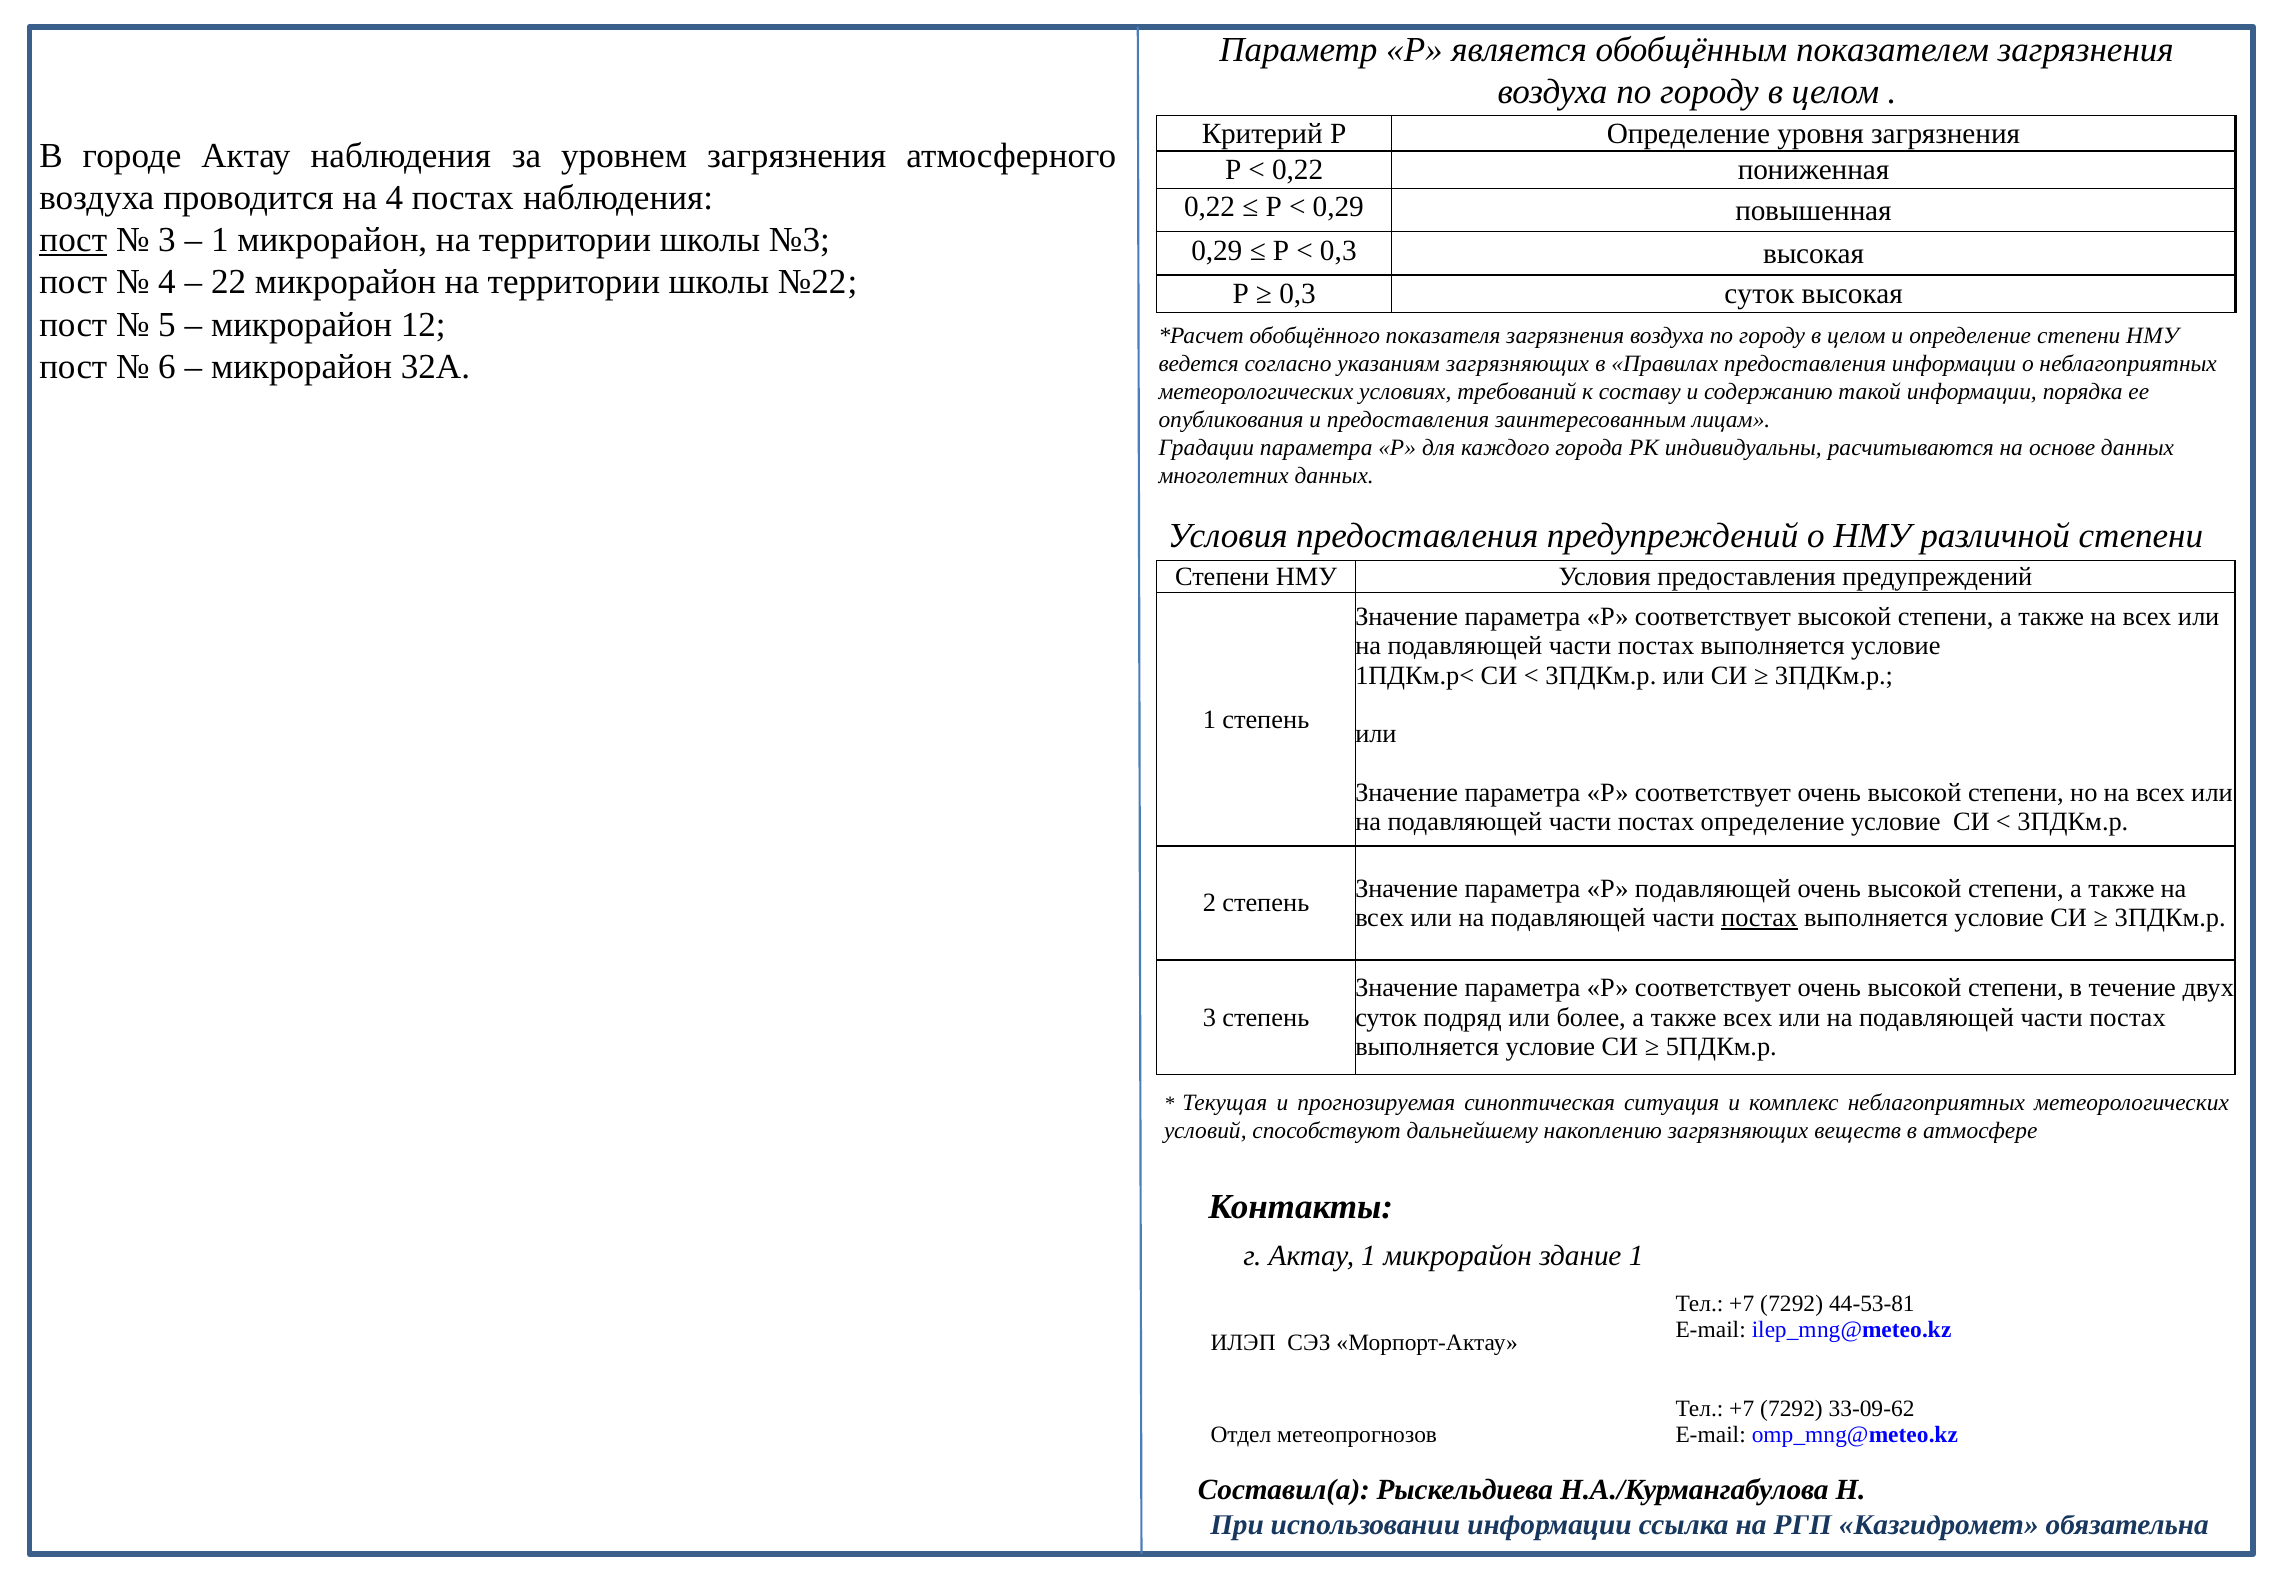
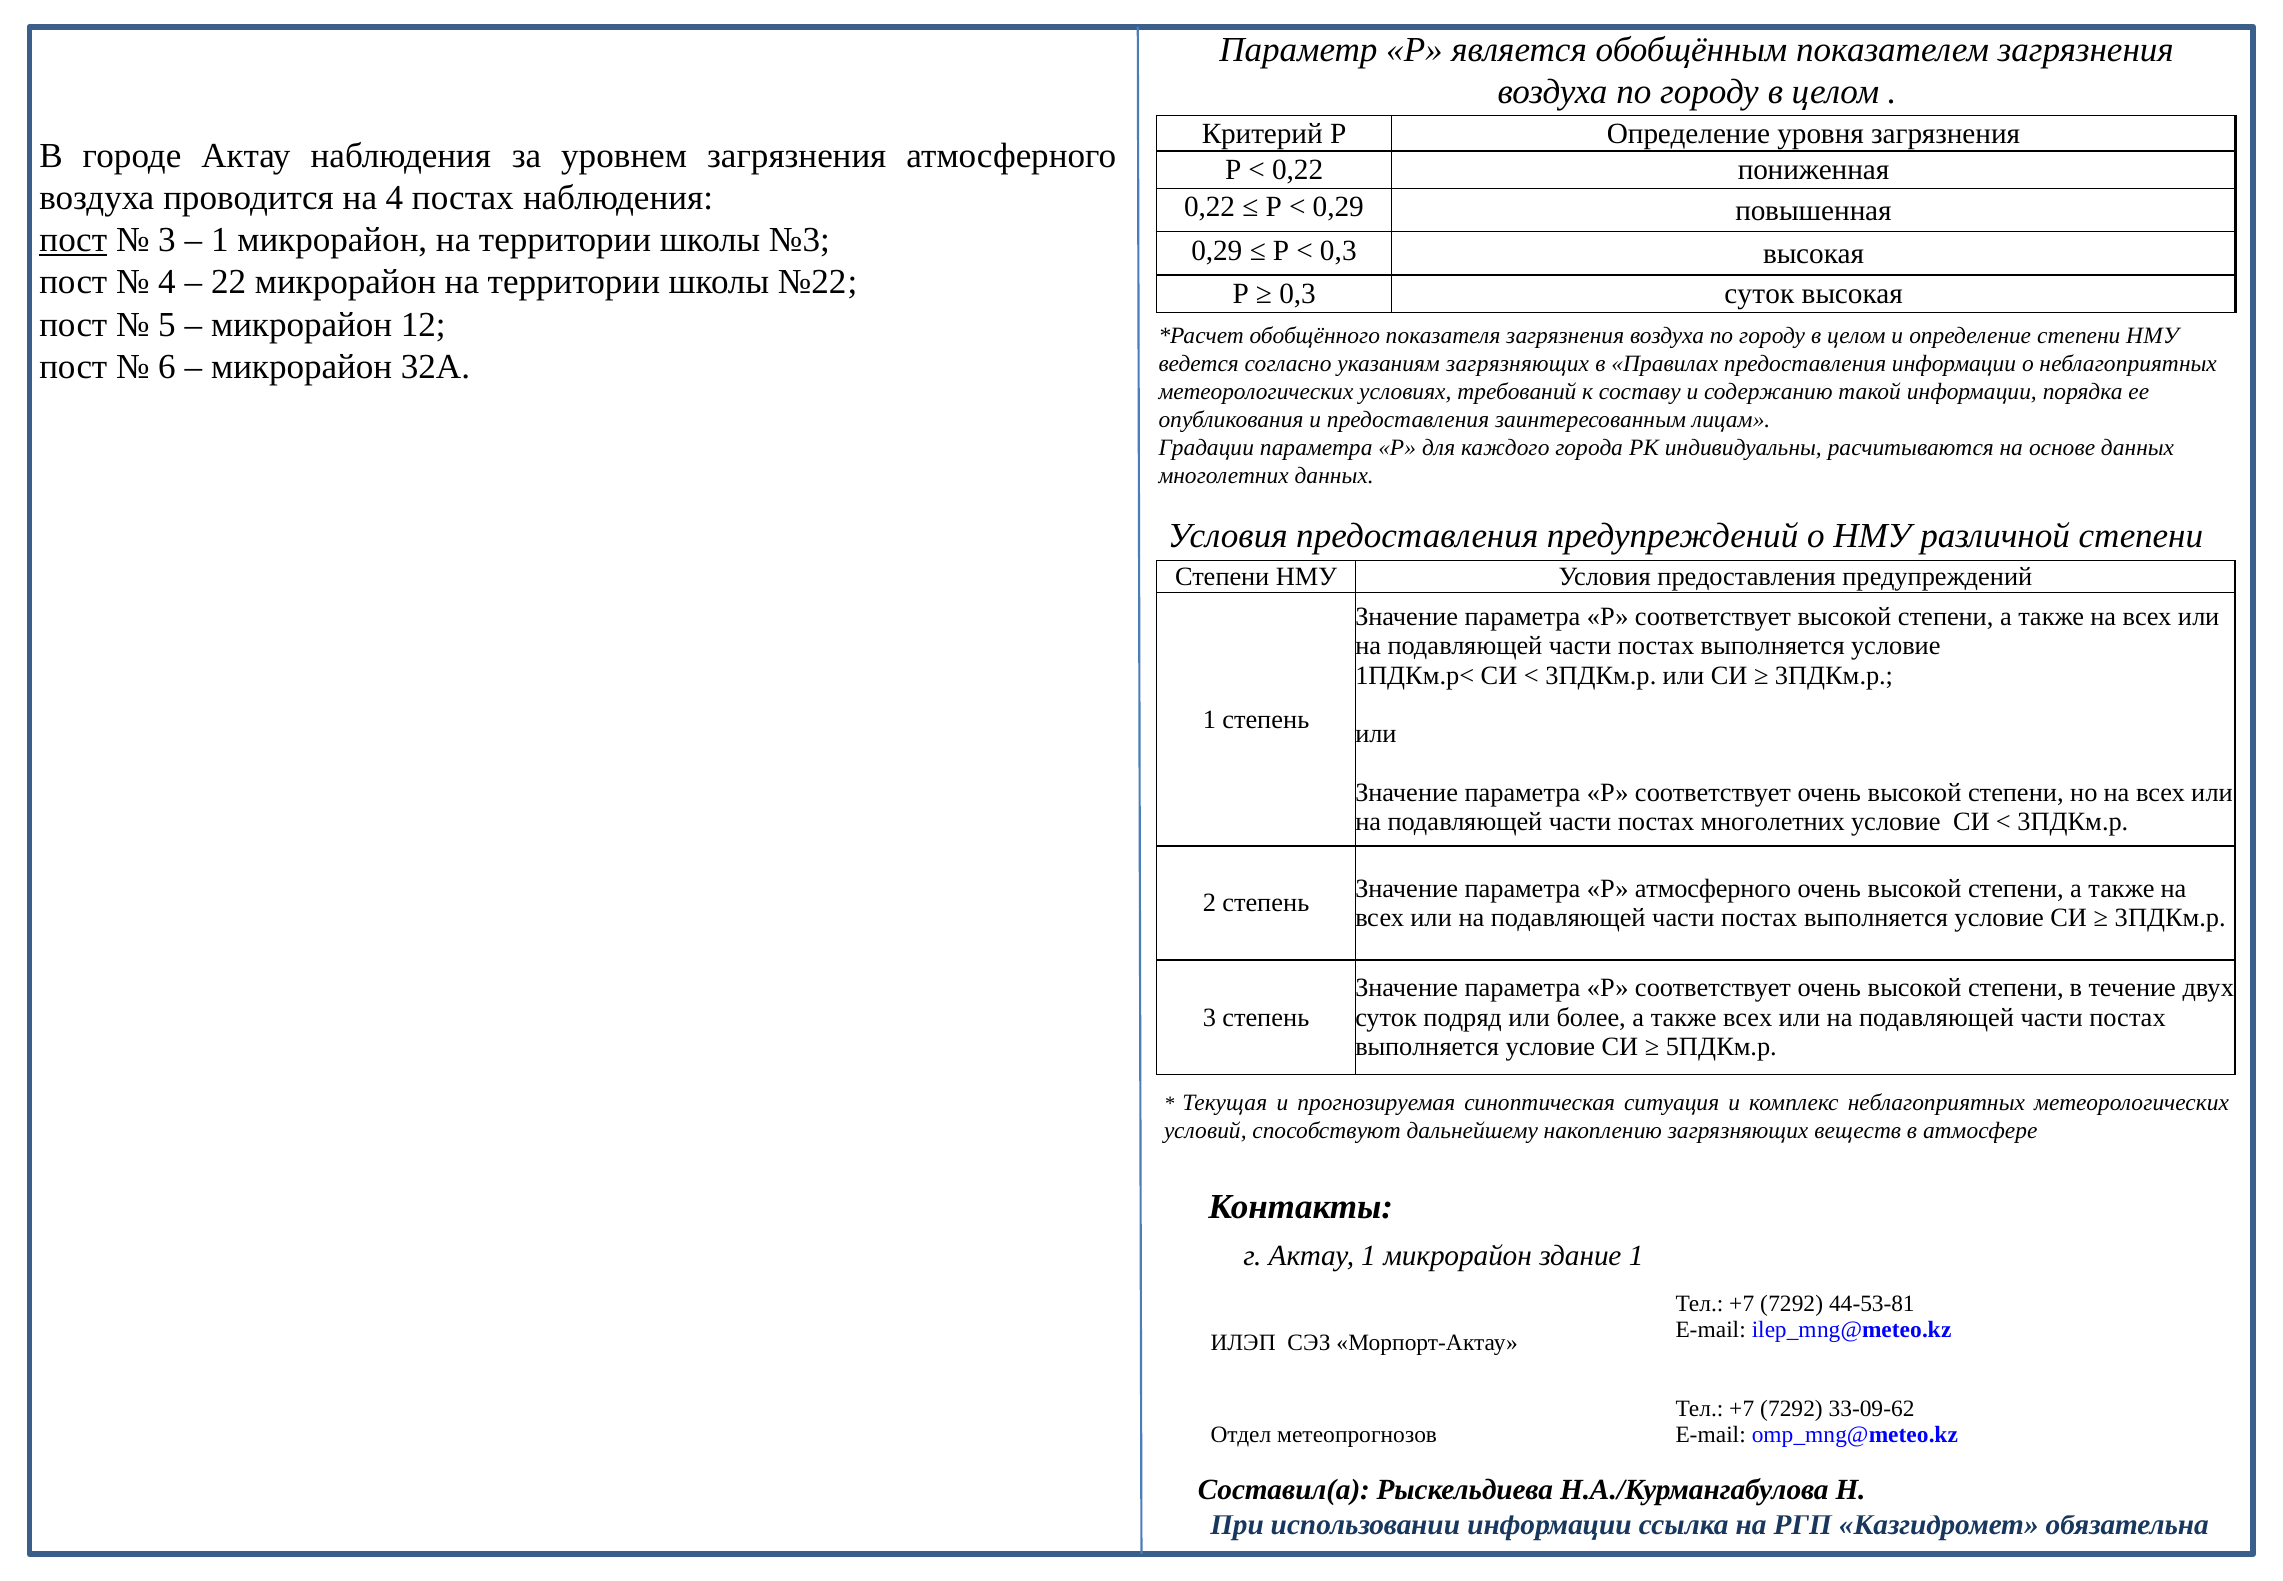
постах определение: определение -> многолетних
Р подавляющей: подавляющей -> атмосферного
постах at (1759, 918) underline: present -> none
